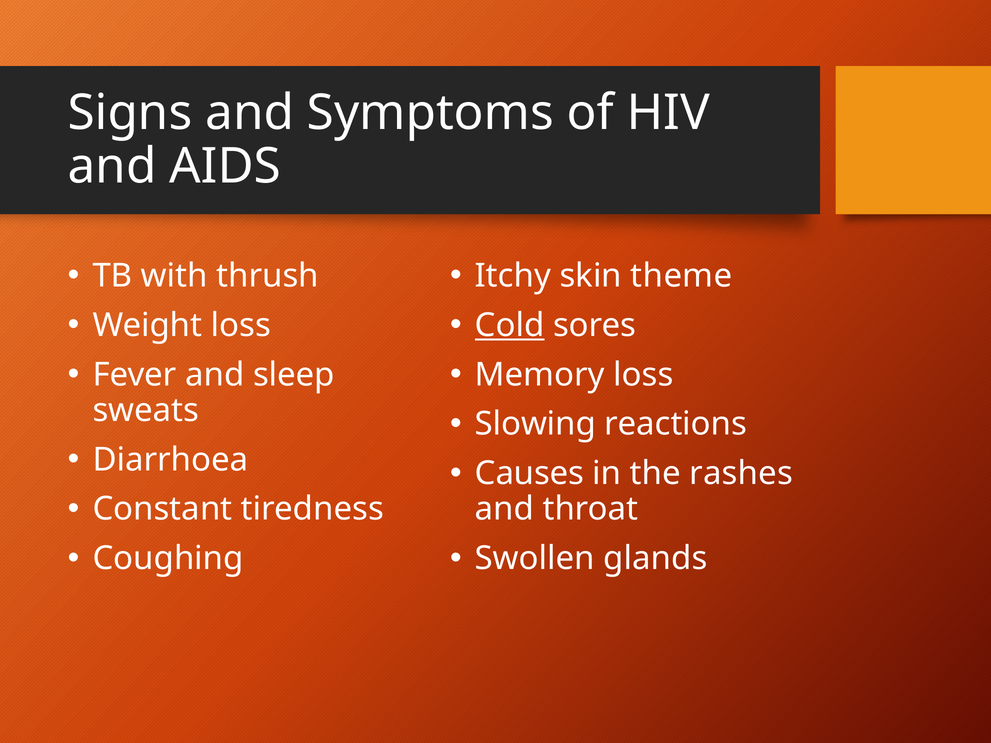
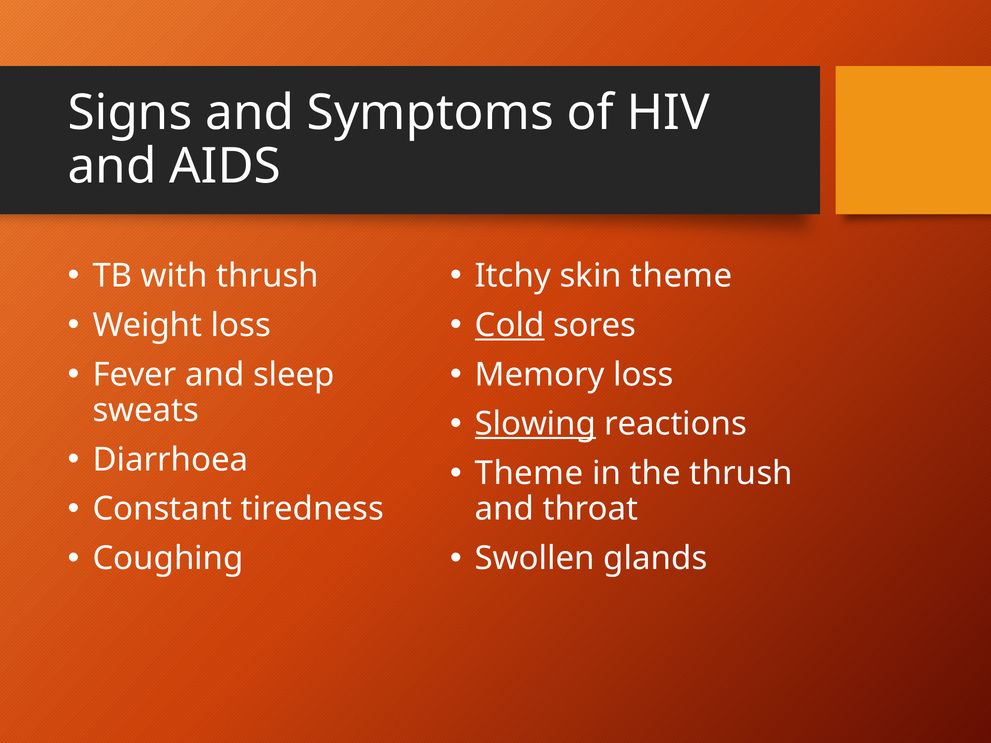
Slowing underline: none -> present
Causes at (529, 474): Causes -> Theme
the rashes: rashes -> thrush
